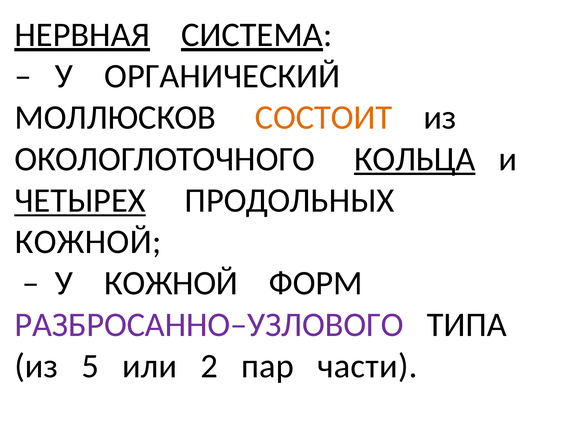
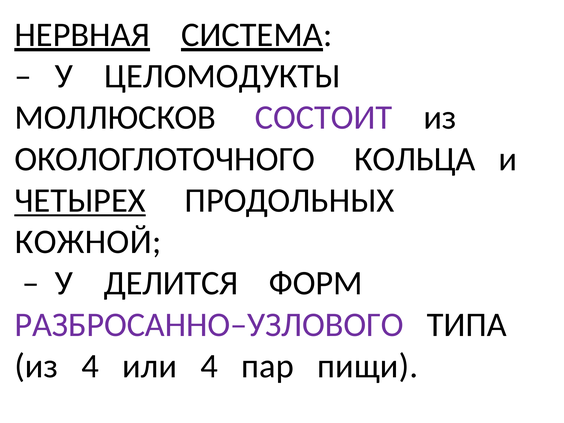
ОРГАНИЧЕСКИЙ: ОРГАНИЧЕСКИЙ -> ЦЕЛОМОДУКТЫ
СОСТОИТ colour: orange -> purple
КОЛЬЦА underline: present -> none
У КОЖНОЙ: КОЖНОЙ -> ДЕЛИТСЯ
из 5: 5 -> 4
или 2: 2 -> 4
части: части -> пищи
